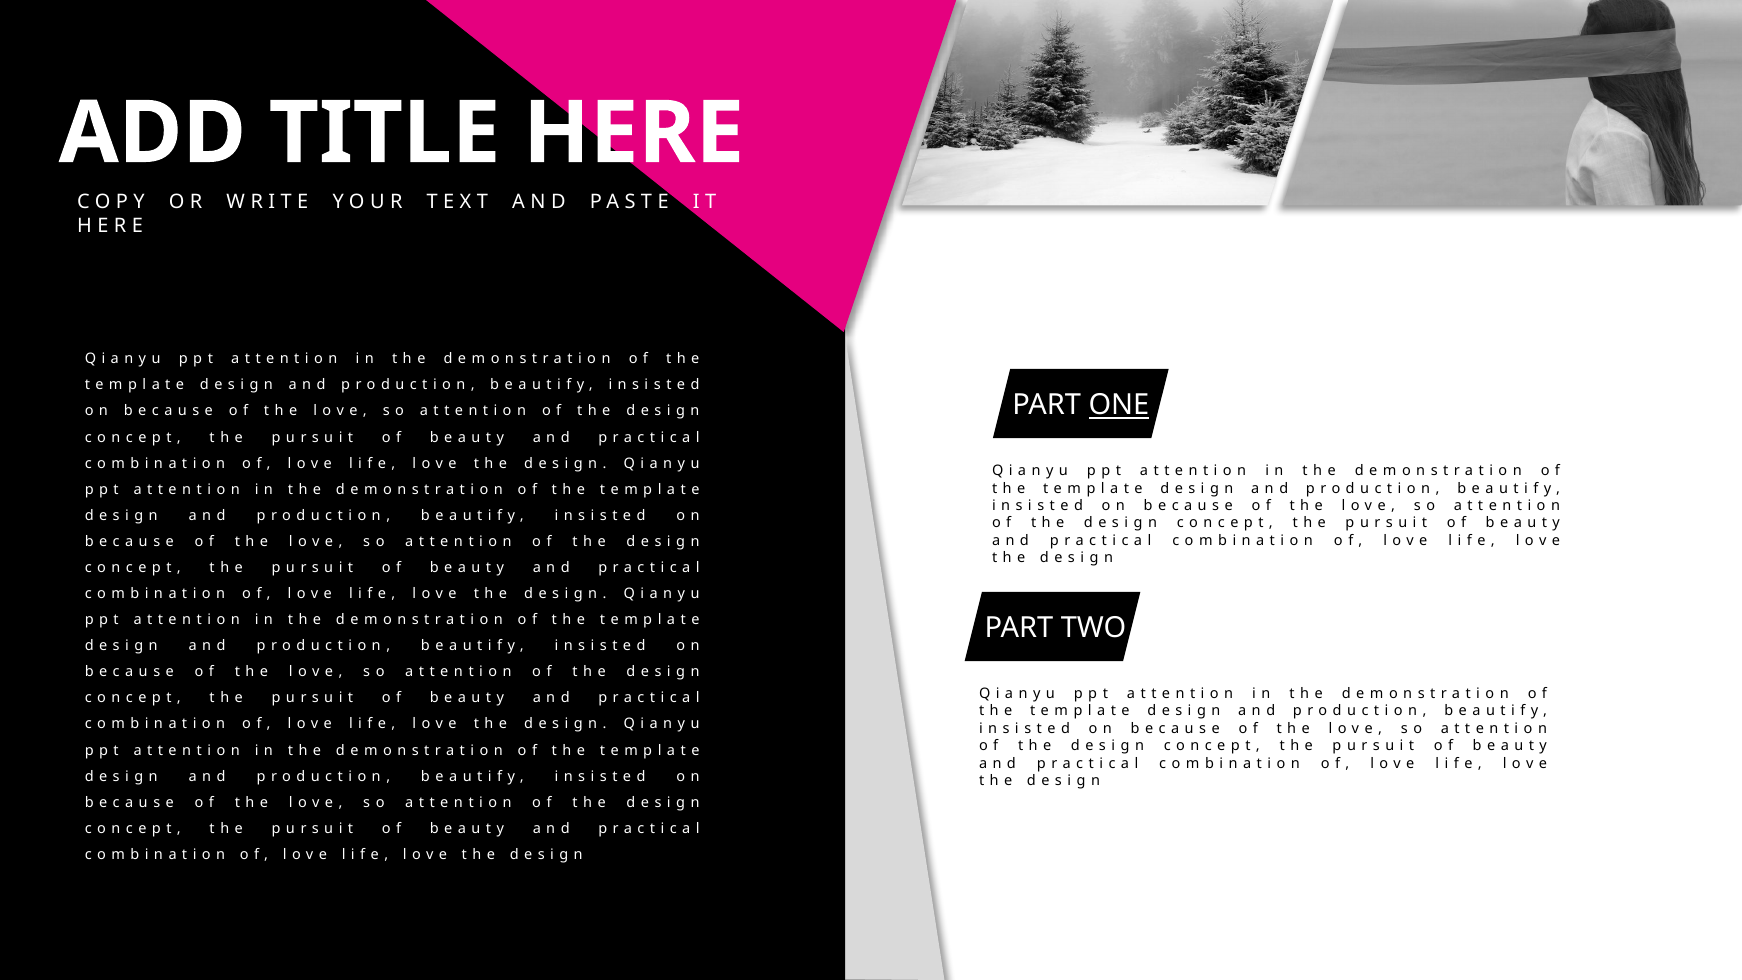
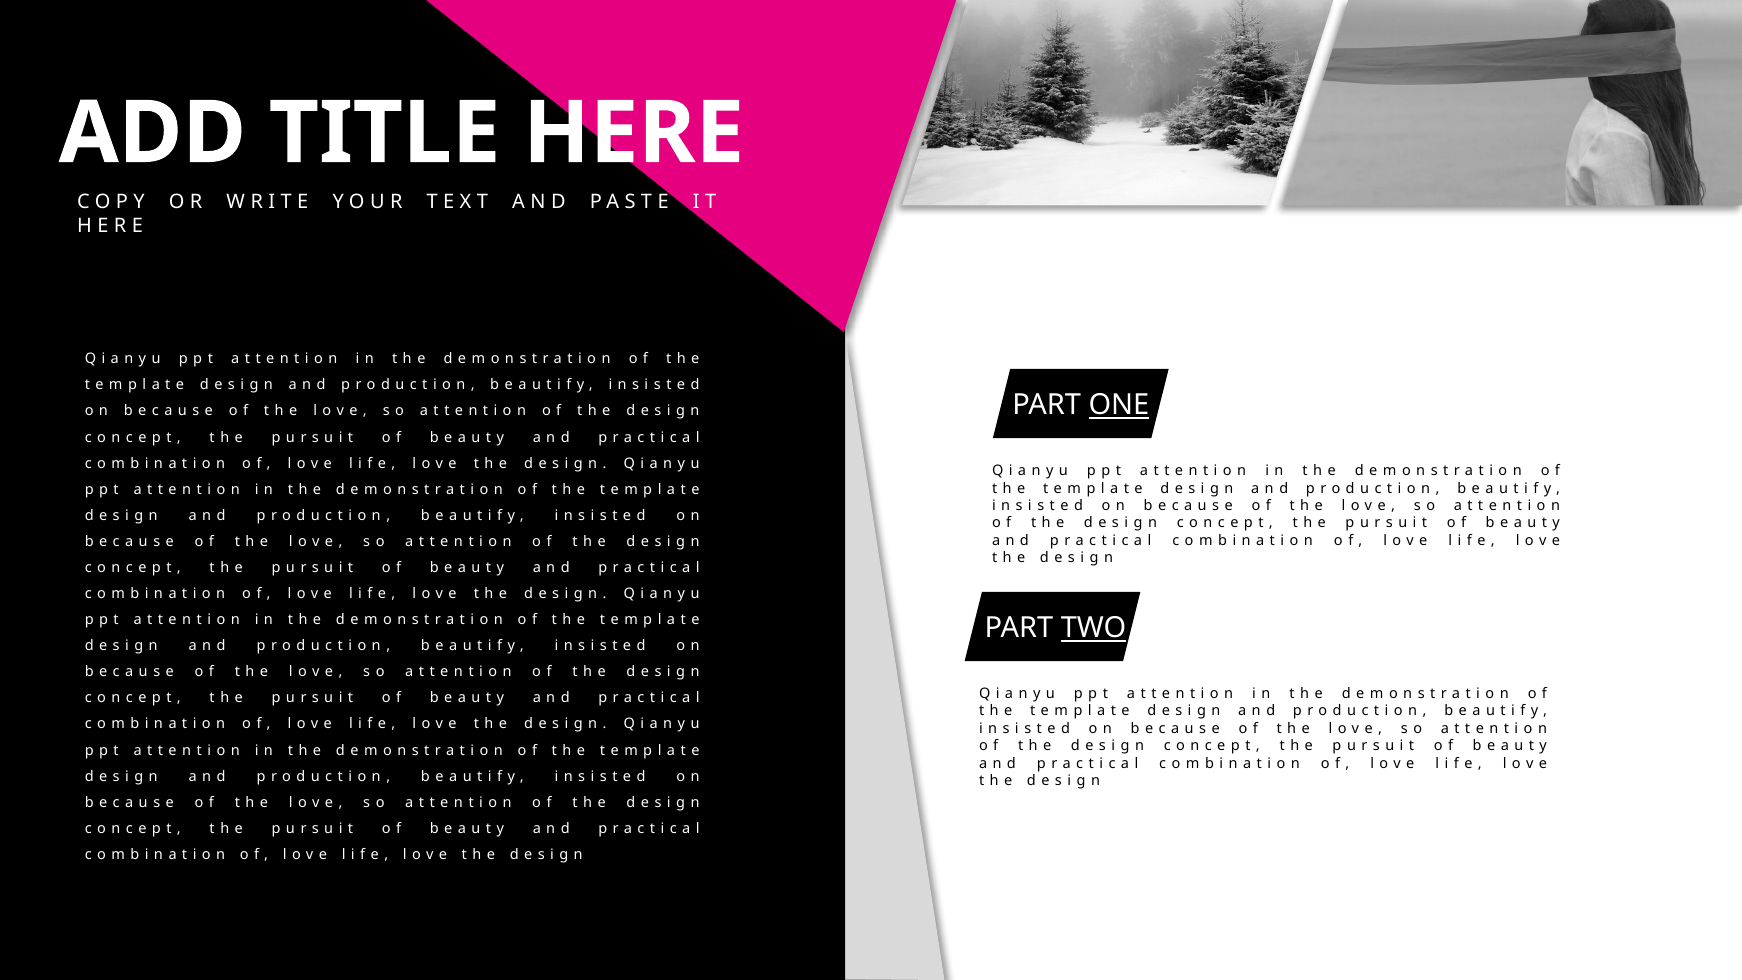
TWO underline: none -> present
